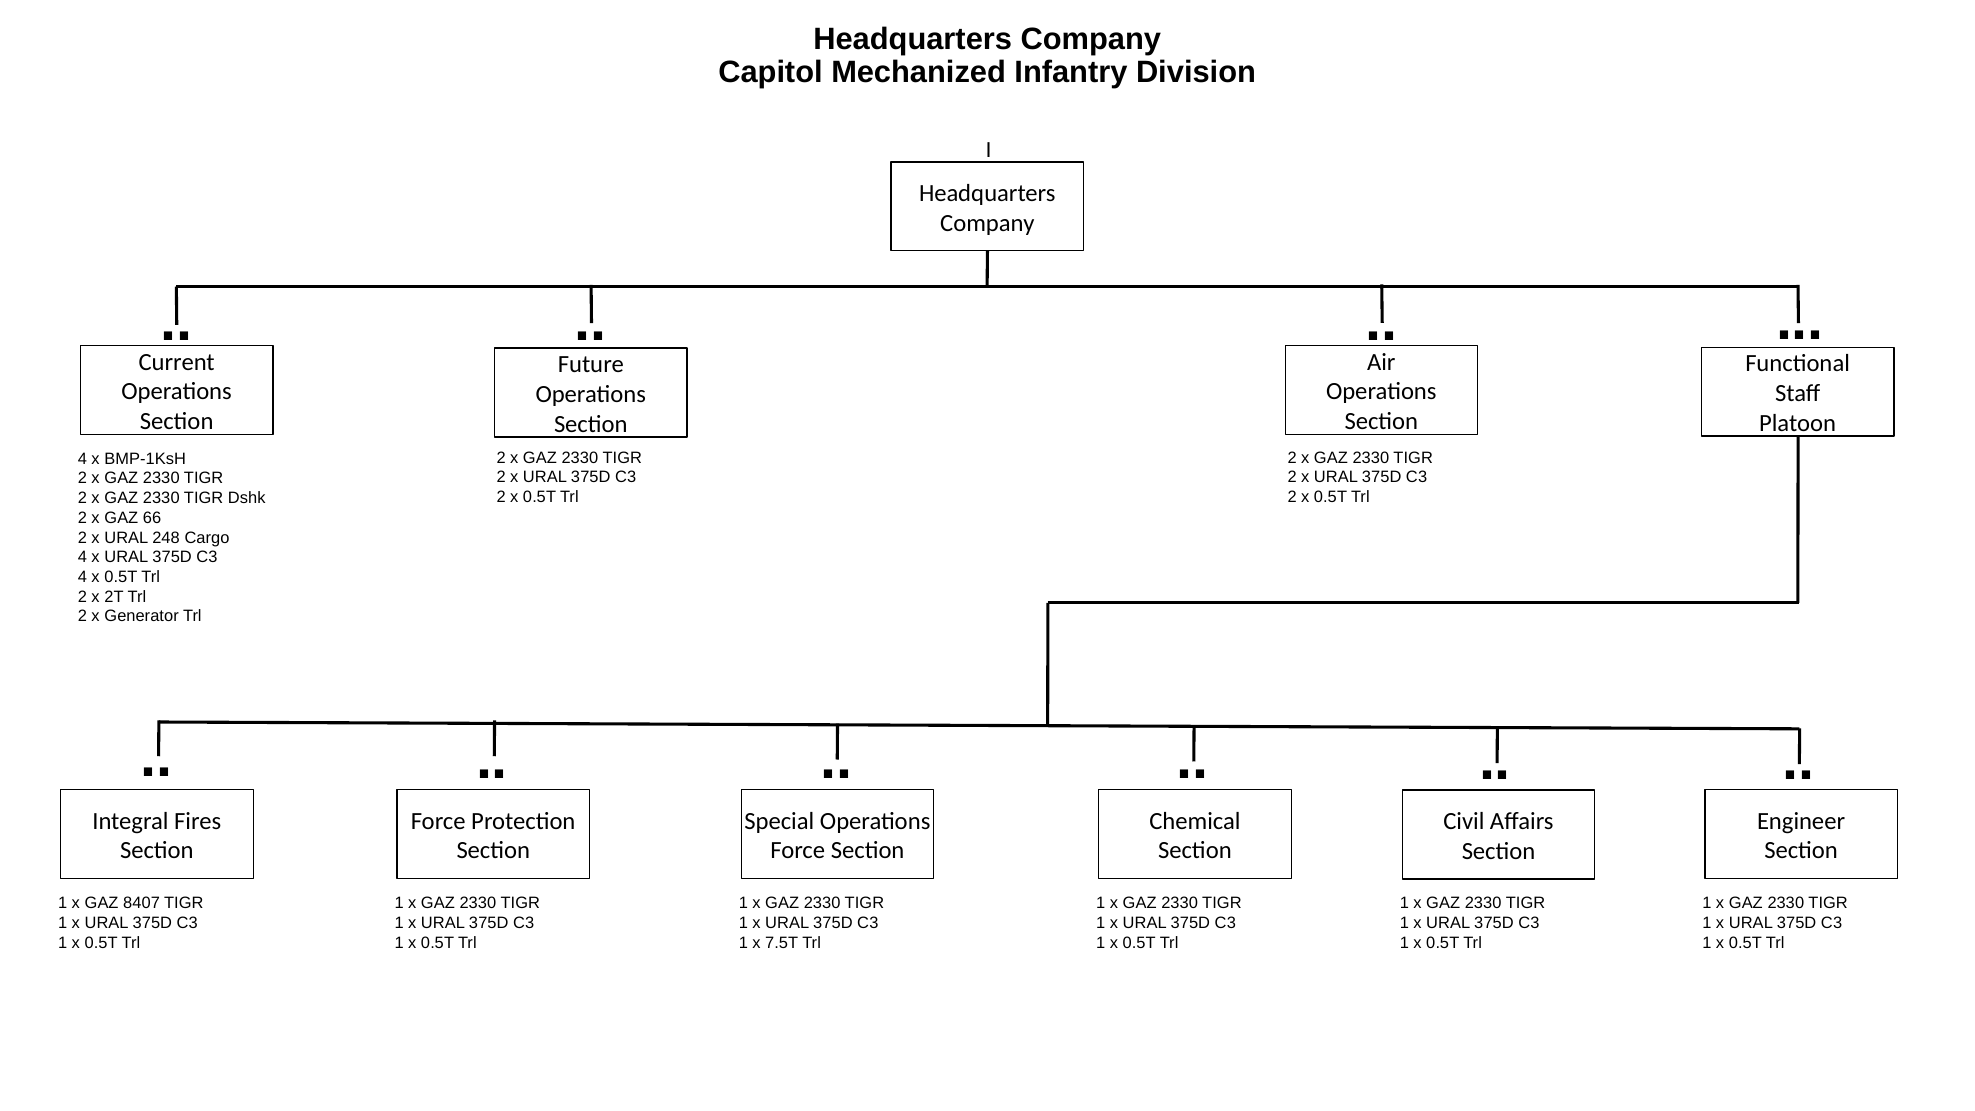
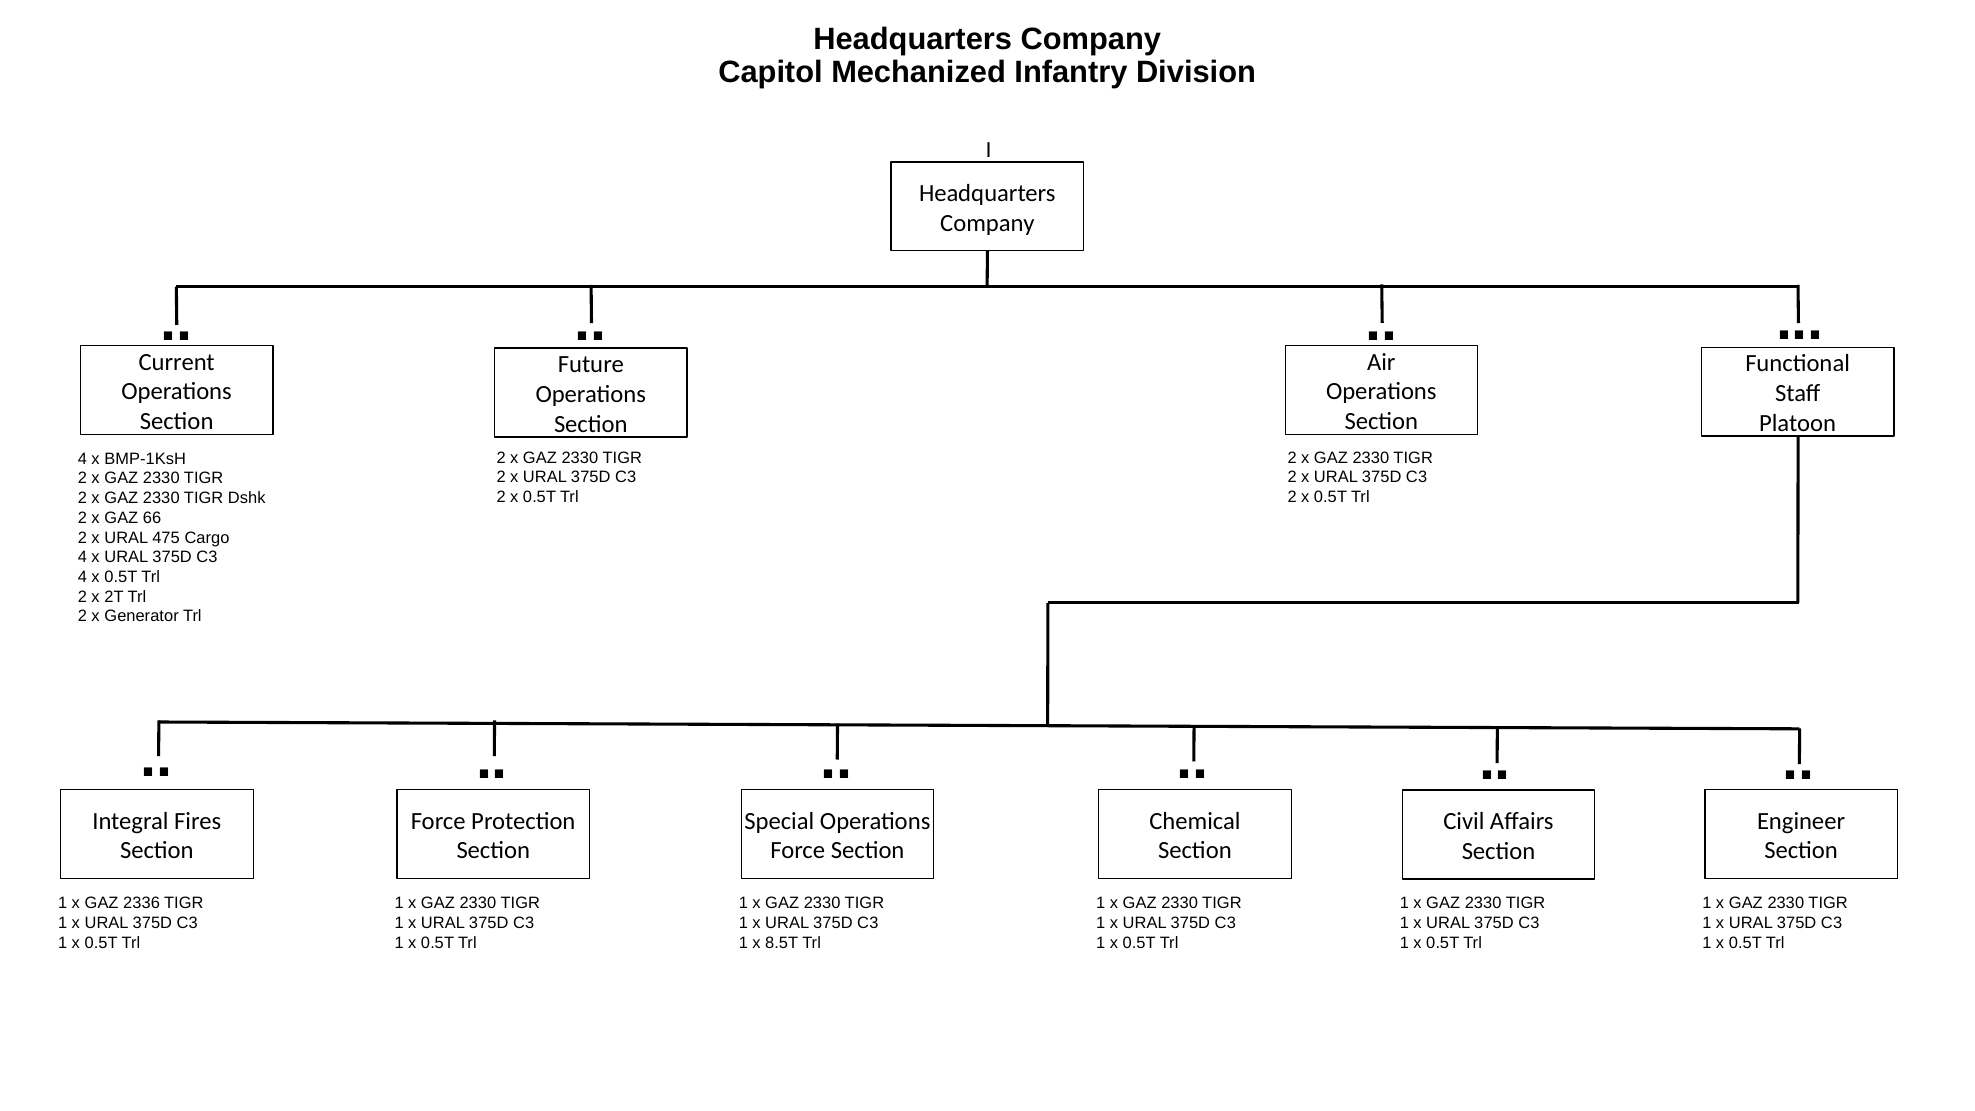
248: 248 -> 475
8407: 8407 -> 2336
7.5T: 7.5T -> 8.5T
